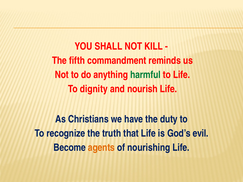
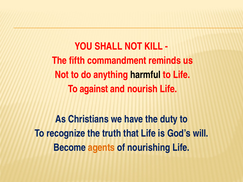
harmful colour: green -> black
dignity: dignity -> against
evil: evil -> will
